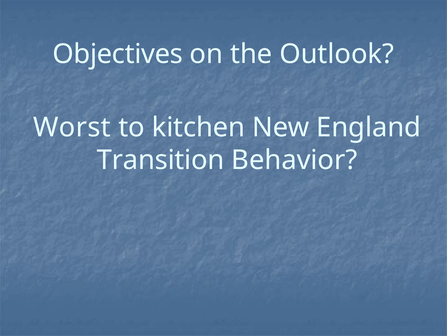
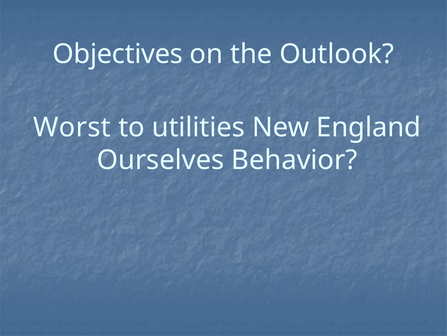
kitchen: kitchen -> utilities
Transition: Transition -> Ourselves
